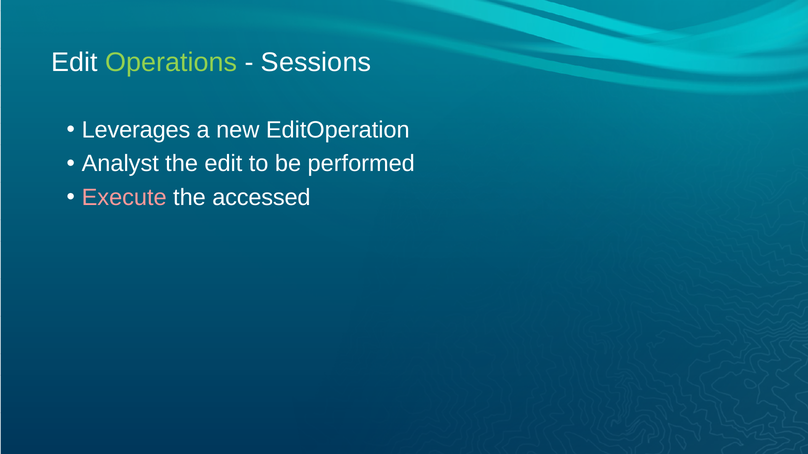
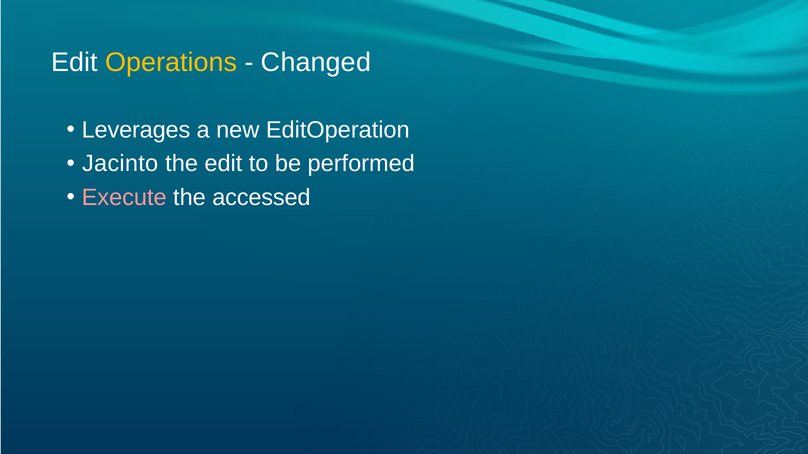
Operations colour: light green -> yellow
Sessions: Sessions -> Changed
Analyst: Analyst -> Jacinto
